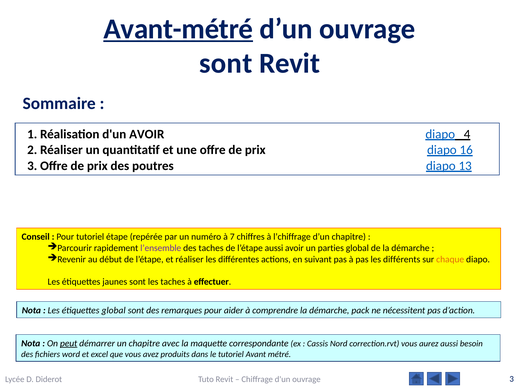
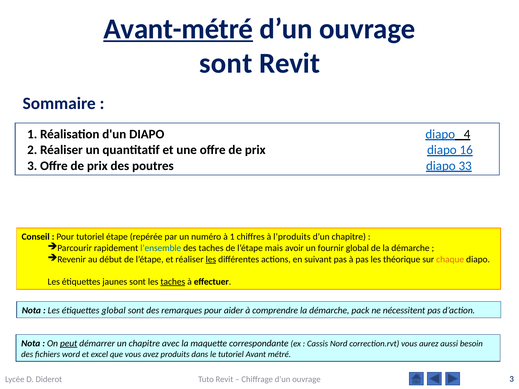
d'un AVOIR: AVOIR -> DIAPO
13: 13 -> 33
à 7: 7 -> 1
l’chiffrage: l’chiffrage -> l’produits
l’ensemble colour: purple -> blue
l’étape aussi: aussi -> mais
parties: parties -> fournir
les at (211, 259) underline: none -> present
différents: différents -> théorique
taches at (173, 282) underline: none -> present
